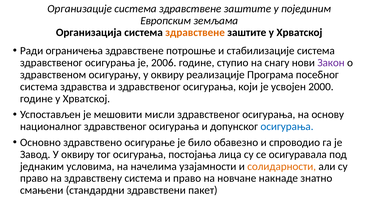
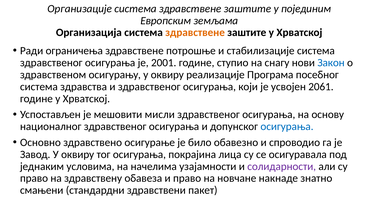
2006: 2006 -> 2001
Закон colour: purple -> blue
2000: 2000 -> 2061
постојања: постојања -> покрајина
солидарности colour: orange -> purple
здравствену система: система -> обавеза
